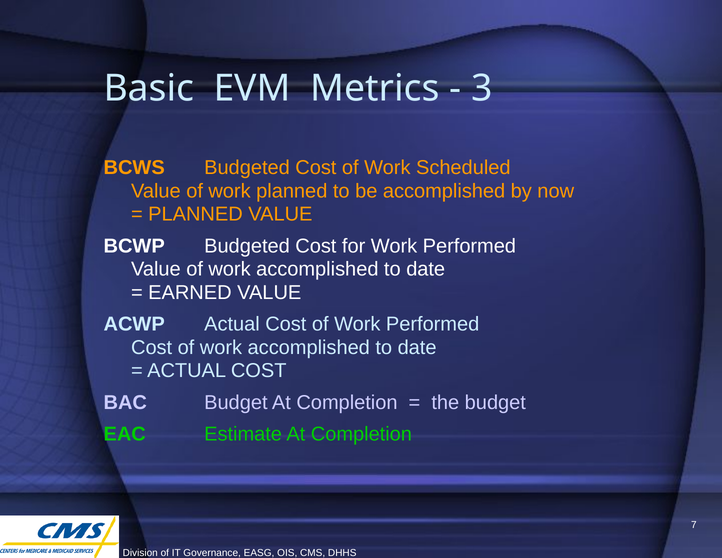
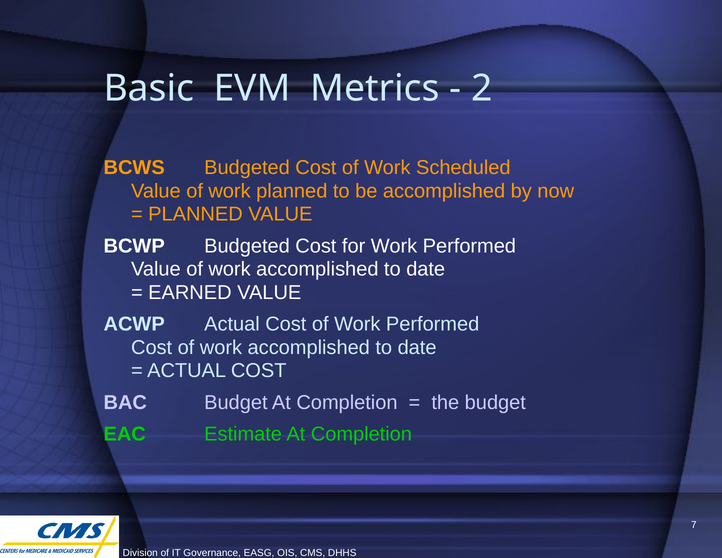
3: 3 -> 2
